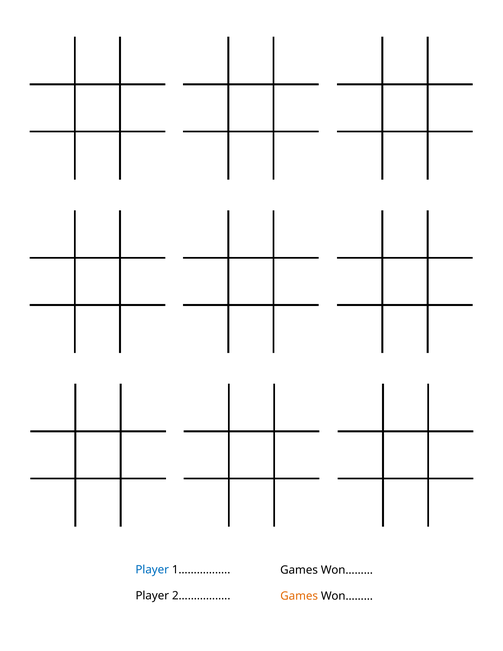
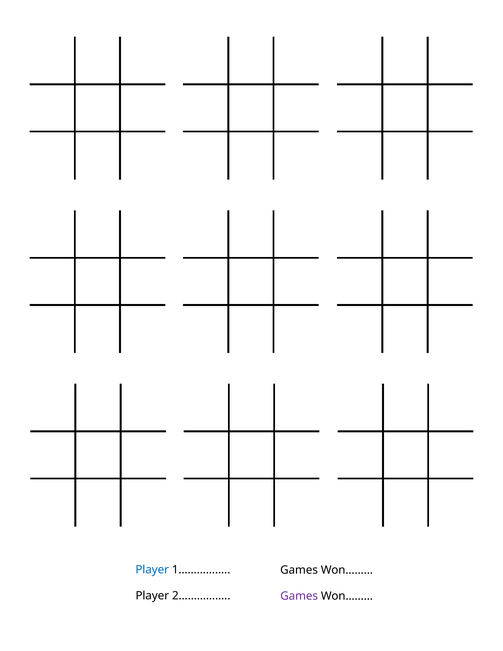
Games at (299, 596) colour: orange -> purple
